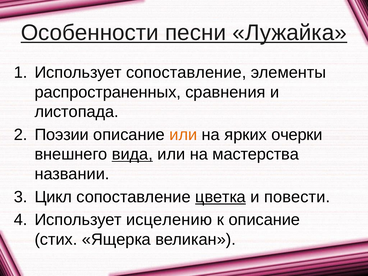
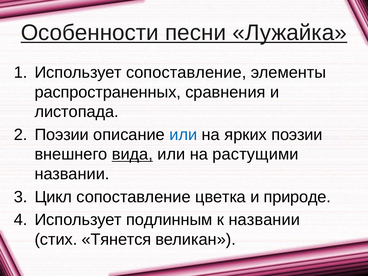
или at (183, 135) colour: orange -> blue
ярких очерки: очерки -> поэзии
мастерства: мастерства -> растущими
цветка underline: present -> none
повести: повести -> природе
исцелению: исцелению -> подлинным
к описание: описание -> названии
Ящерка: Ящерка -> Тянется
